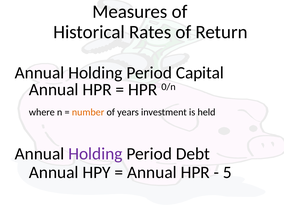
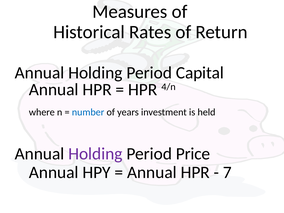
0/n: 0/n -> 4/n
number colour: orange -> blue
Debt: Debt -> Price
5: 5 -> 7
